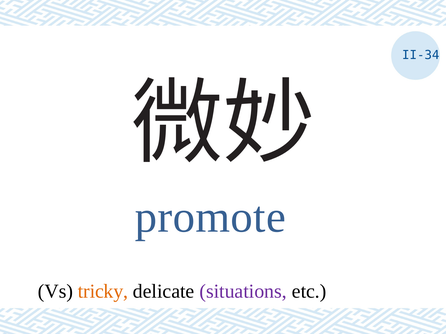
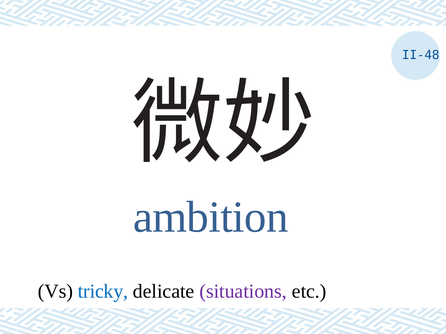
II-34: II-34 -> II-48
promote: promote -> ambition
tricky colour: orange -> blue
